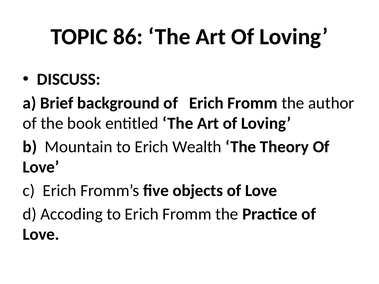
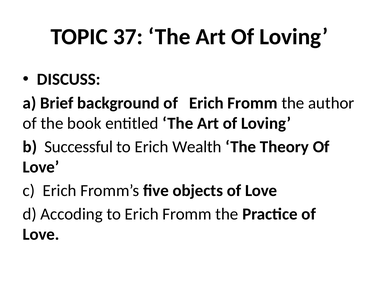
86: 86 -> 37
Mountain: Mountain -> Successful
